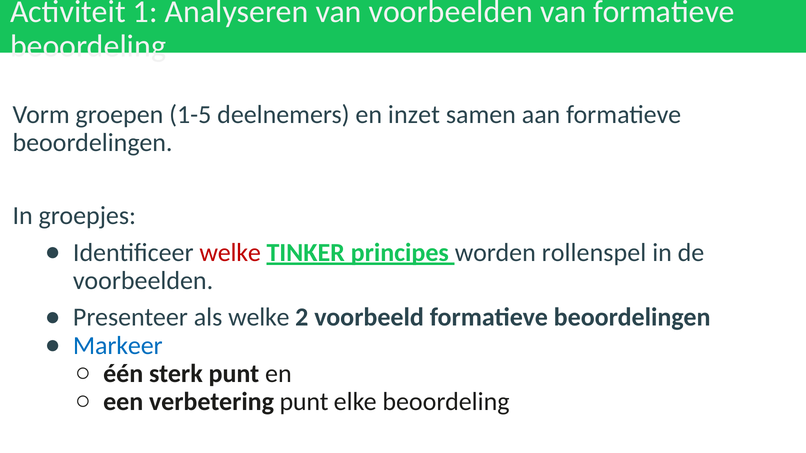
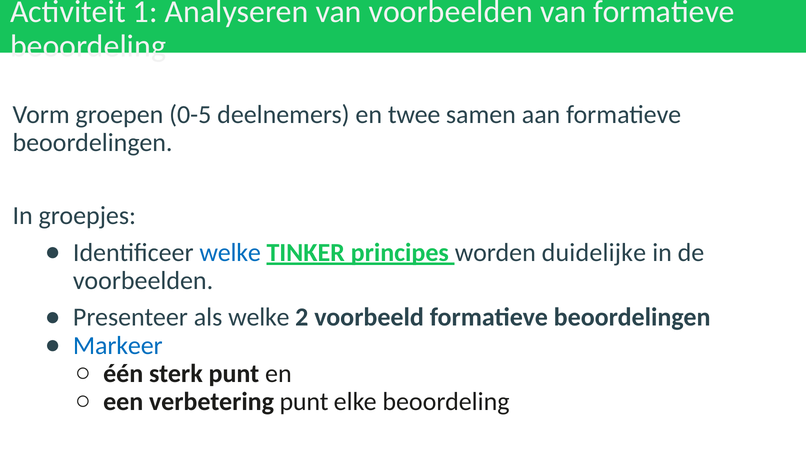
1-5: 1-5 -> 0-5
inzet: inzet -> twee
welke at (230, 253) colour: red -> blue
rollenspel: rollenspel -> duidelijke
